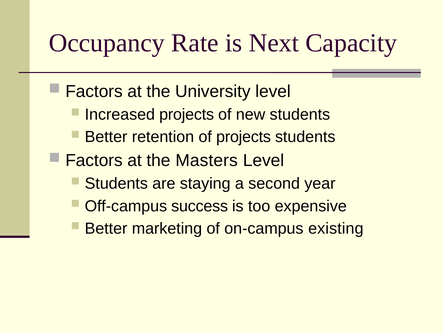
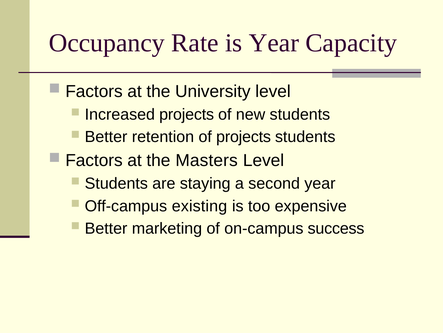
is Next: Next -> Year
success: success -> existing
existing: existing -> success
